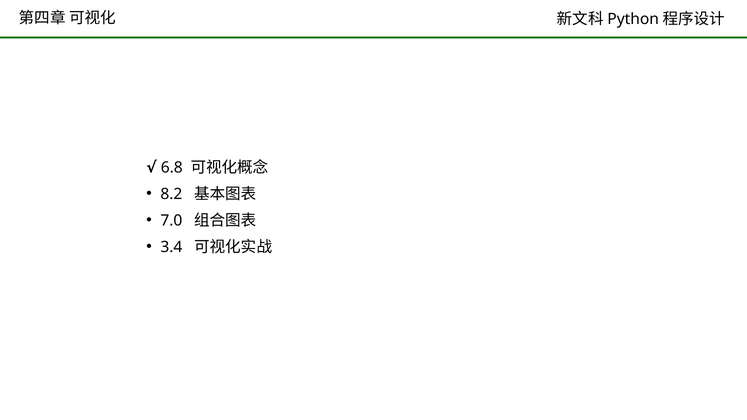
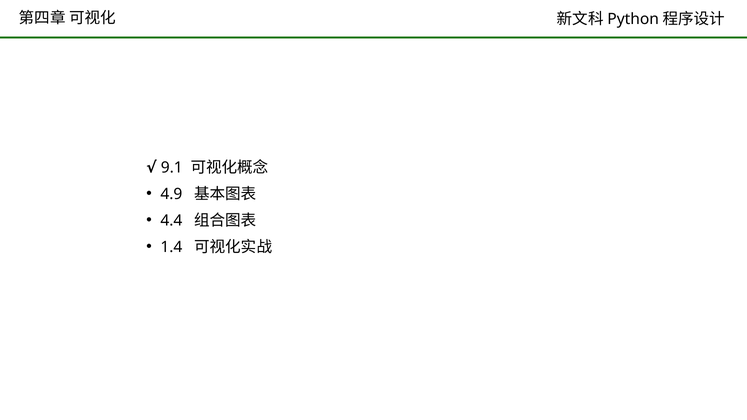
6.8: 6.8 -> 9.1
8.2: 8.2 -> 4.9
7.0: 7.0 -> 4.4
3.4: 3.4 -> 1.4
